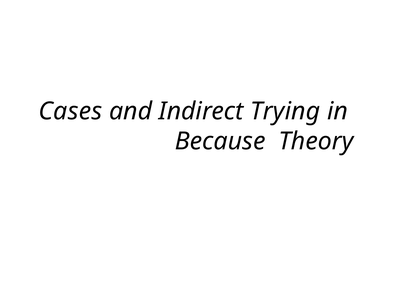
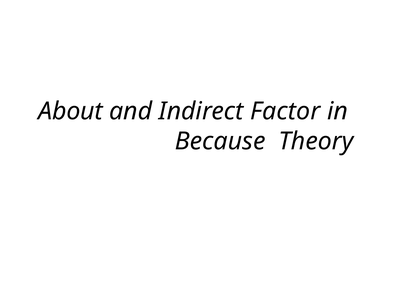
Cases: Cases -> About
Trying: Trying -> Factor
